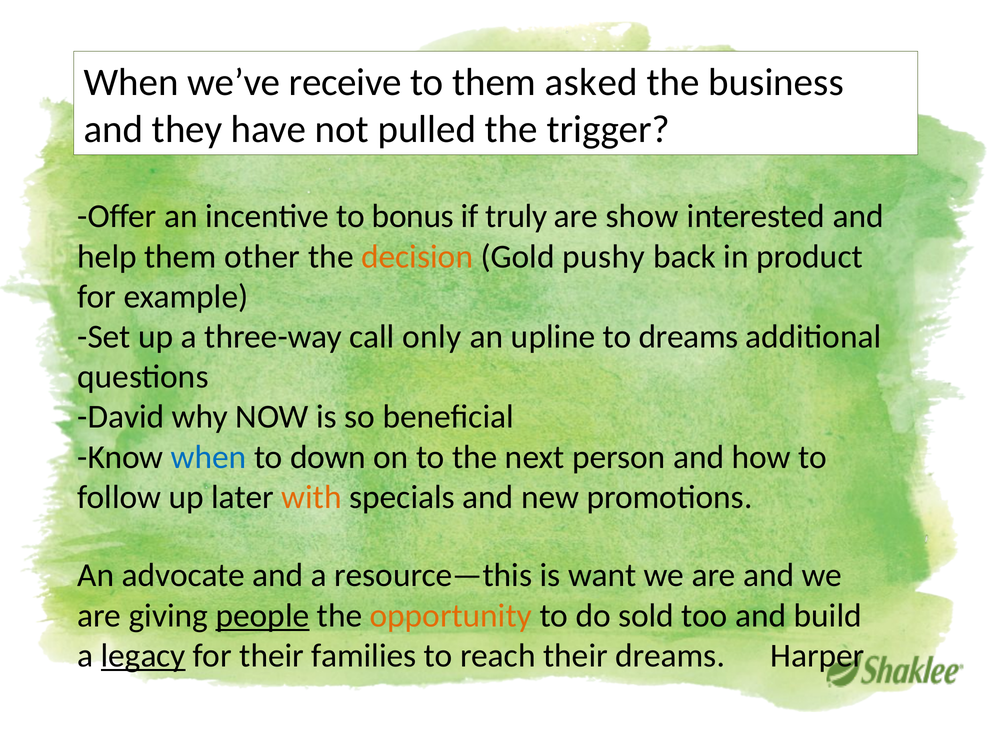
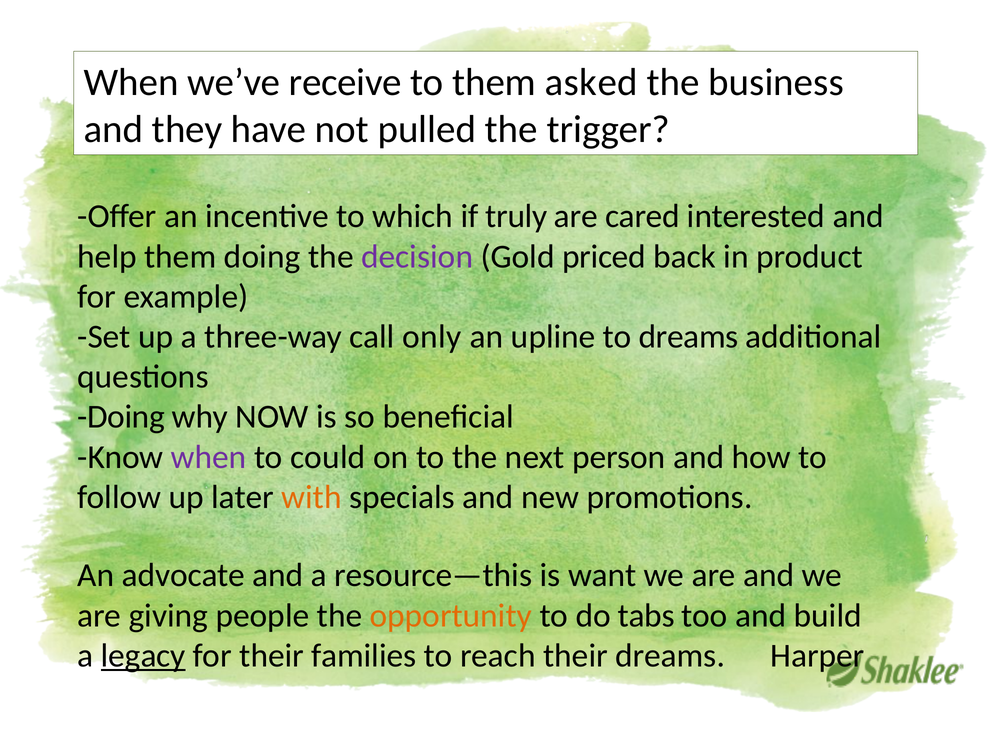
bonus: bonus -> which
show: show -> cared
them other: other -> doing
decision colour: orange -> purple
pushy: pushy -> priced
David at (121, 417): David -> Doing
when at (209, 457) colour: blue -> purple
down: down -> could
people underline: present -> none
sold: sold -> tabs
